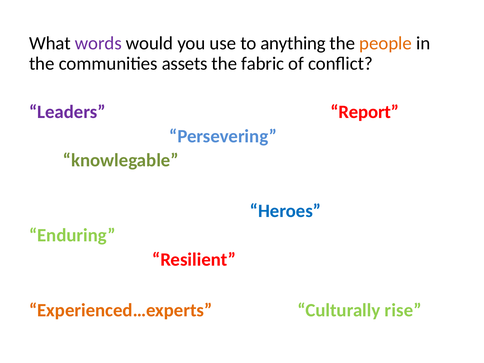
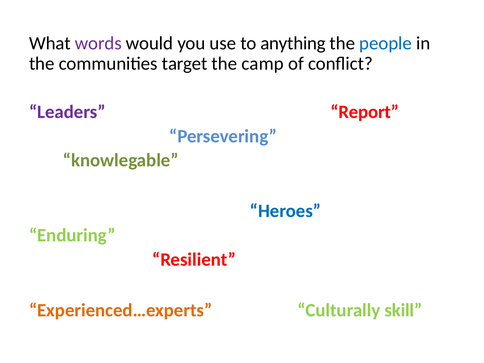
people colour: orange -> blue
assets: assets -> target
fabric: fabric -> camp
rise: rise -> skill
